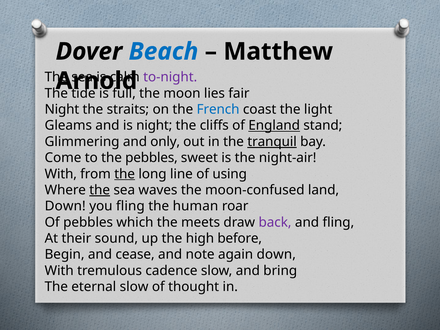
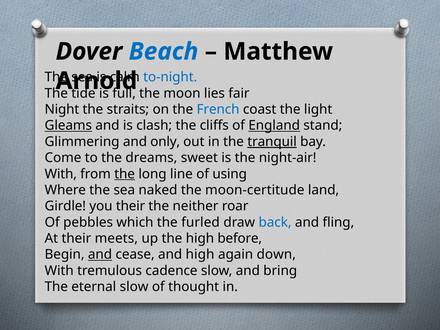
to-night colour: purple -> blue
Gleams underline: none -> present
is night: night -> clash
the pebbles: pebbles -> dreams
the at (100, 190) underline: present -> none
waves: waves -> naked
moon-confused: moon-confused -> moon-certitude
Down at (65, 206): Down -> Girdle
you fling: fling -> their
human: human -> neither
meets: meets -> furled
back colour: purple -> blue
sound: sound -> meets
and at (100, 255) underline: none -> present
and note: note -> high
